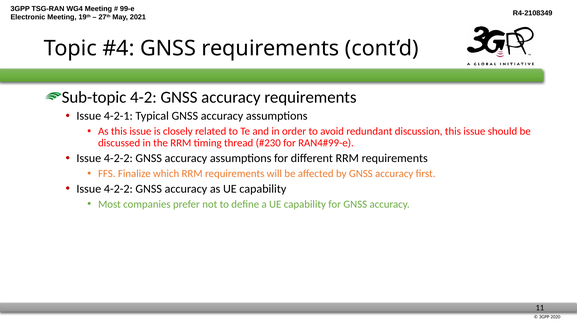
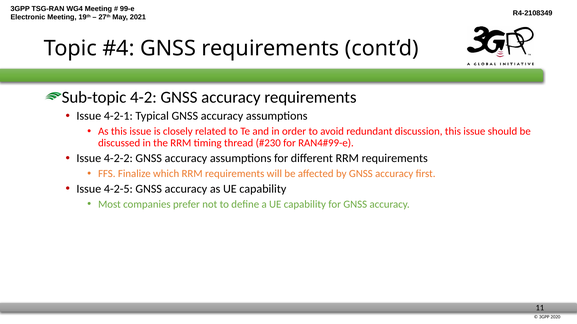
4-2-2 at (118, 189): 4-2-2 -> 4-2-5
